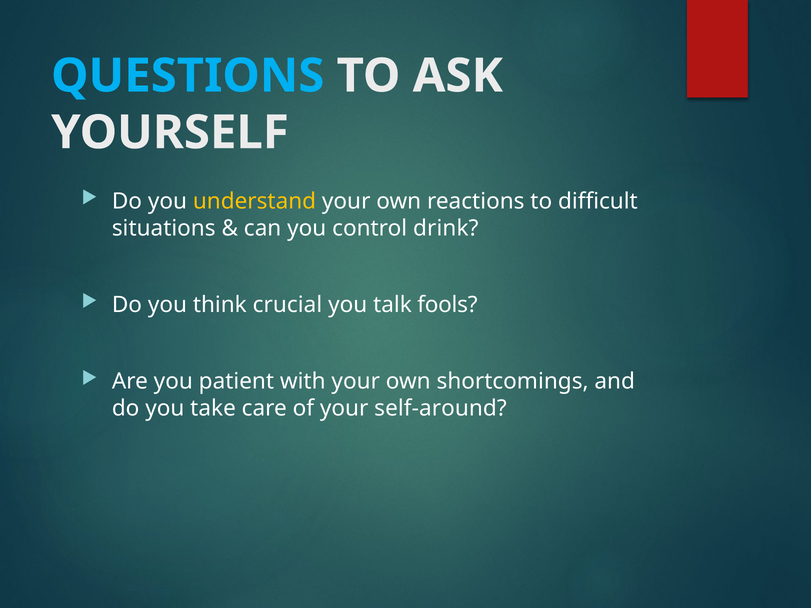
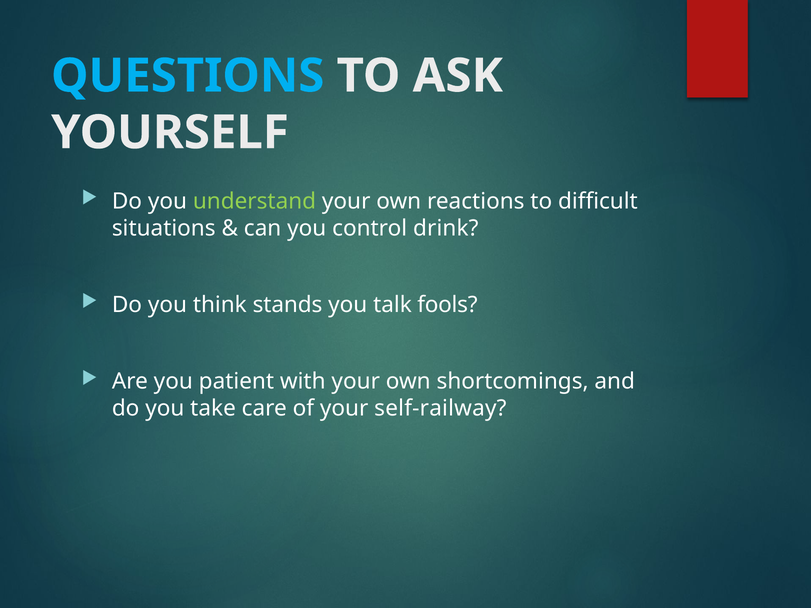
understand colour: yellow -> light green
crucial: crucial -> stands
self-around: self-around -> self-railway
